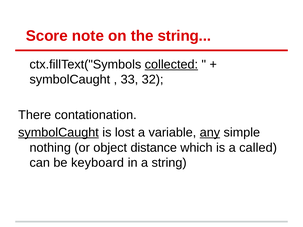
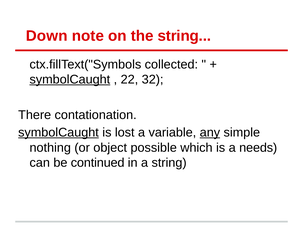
Score: Score -> Down
collected underline: present -> none
symbolCaught at (70, 80) underline: none -> present
33: 33 -> 22
distance: distance -> possible
called: called -> needs
keyboard: keyboard -> continued
